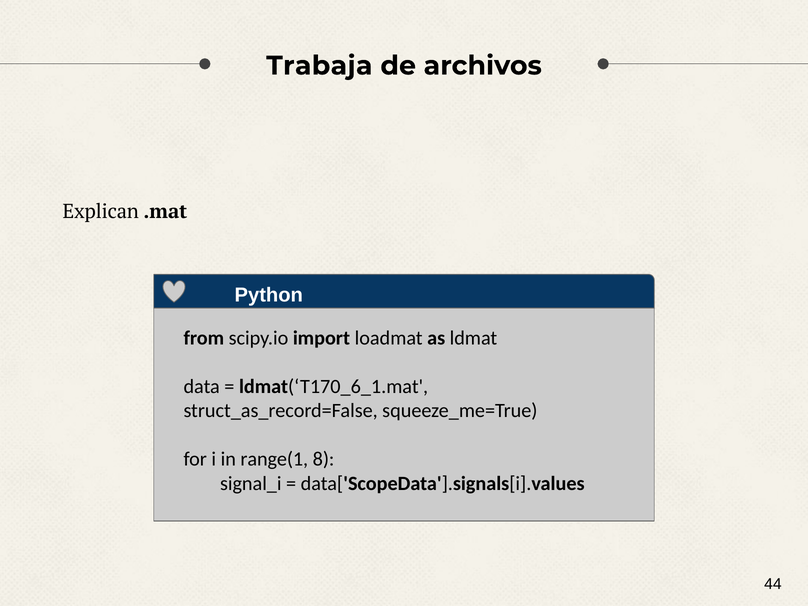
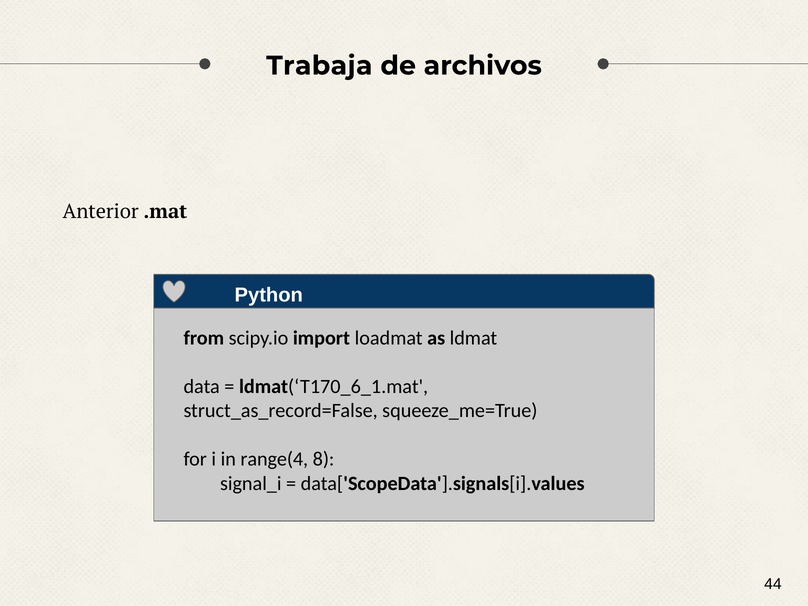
Explican: Explican -> Anterior
range(1: range(1 -> range(4
